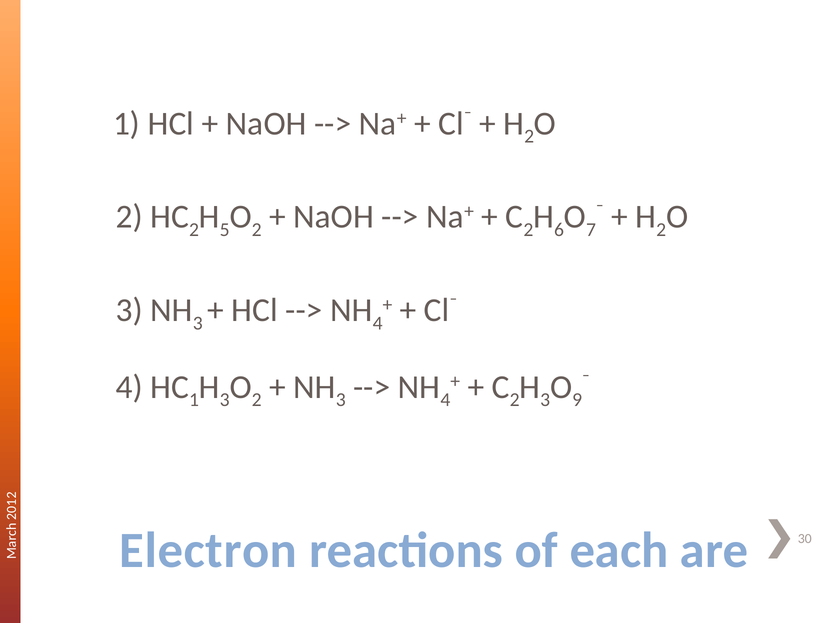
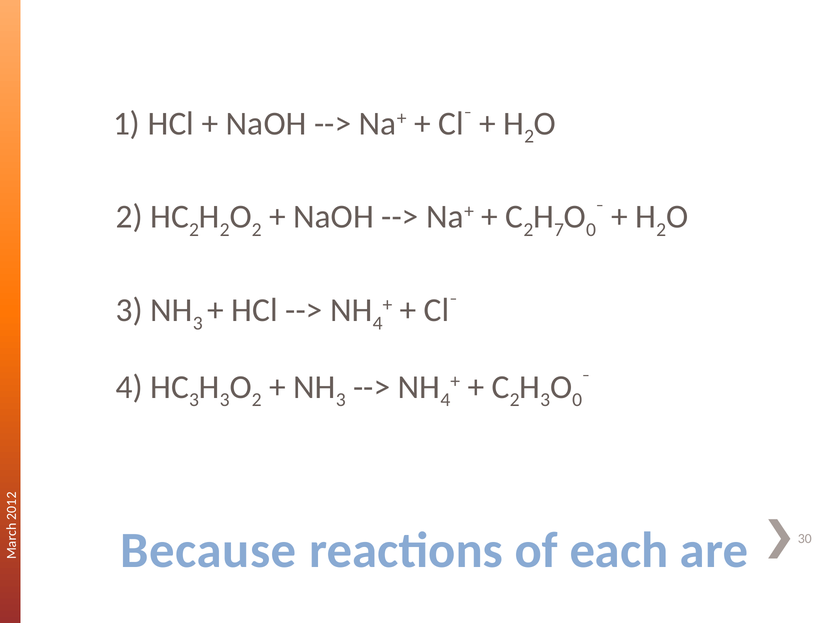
5 at (225, 230): 5 -> 2
6: 6 -> 7
7 at (591, 230): 7 -> 0
1 at (194, 400): 1 -> 3
9 at (577, 400): 9 -> 0
Electron: Electron -> Because
